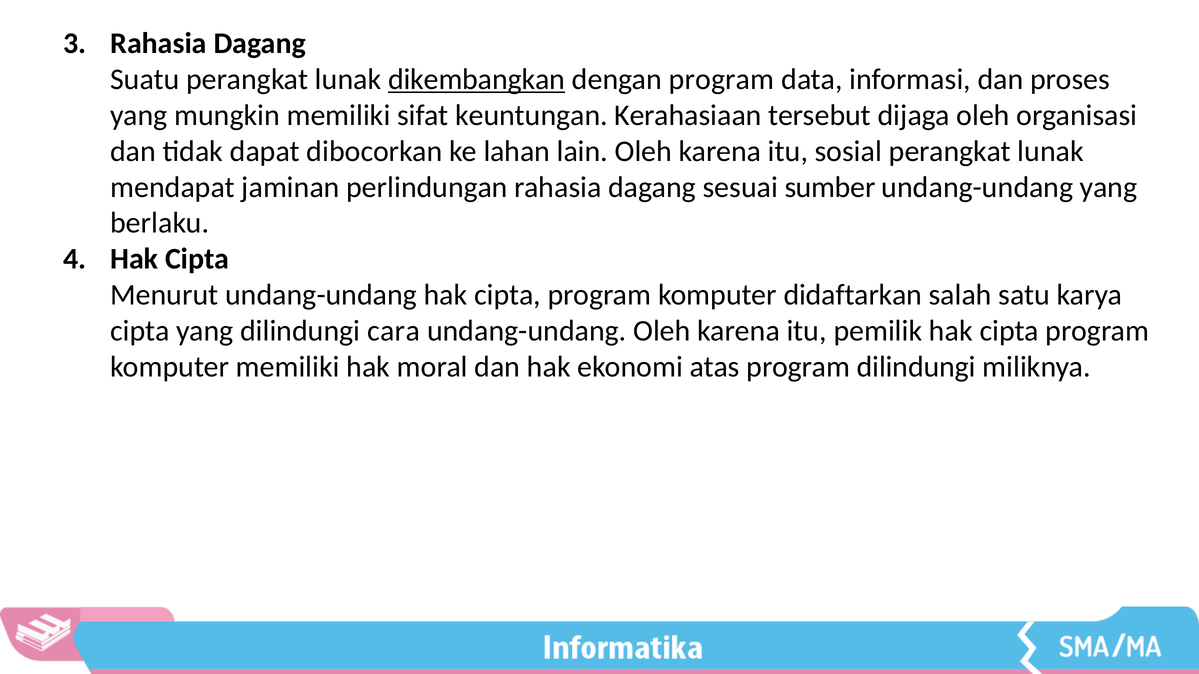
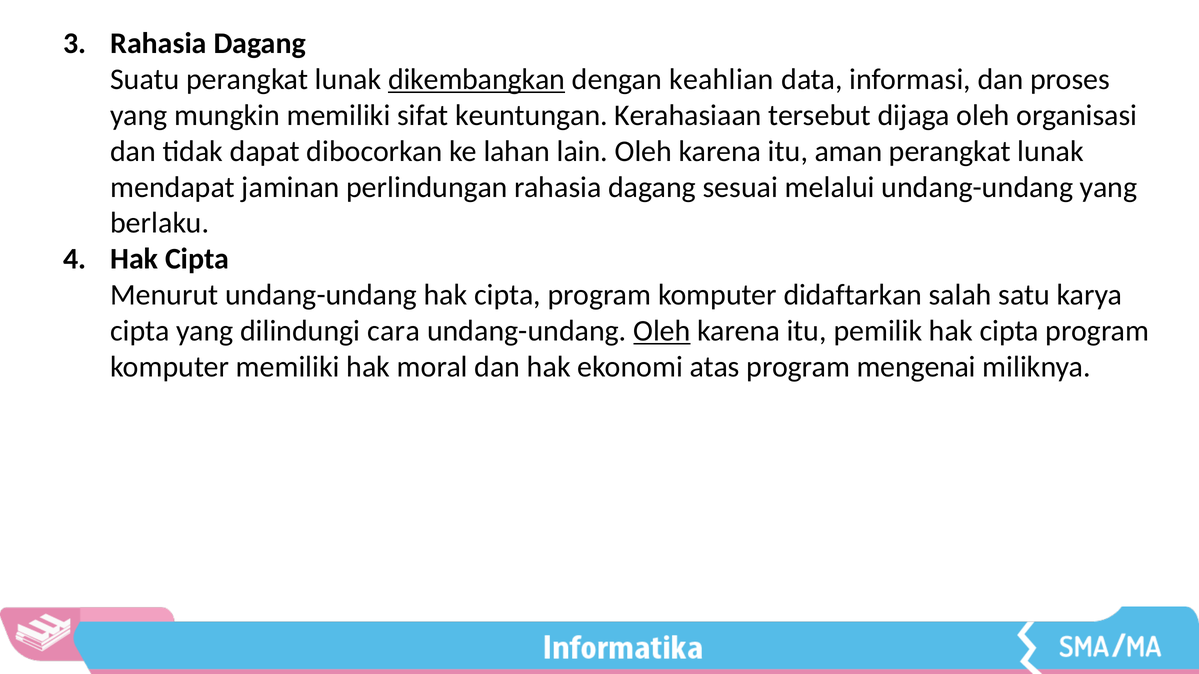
dengan program: program -> keahlian
sosial: sosial -> aman
sumber: sumber -> melalui
Oleh at (662, 331) underline: none -> present
program dilindungi: dilindungi -> mengenai
